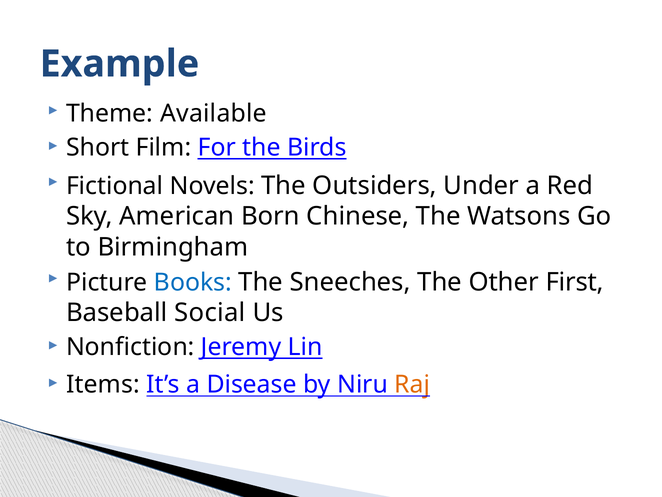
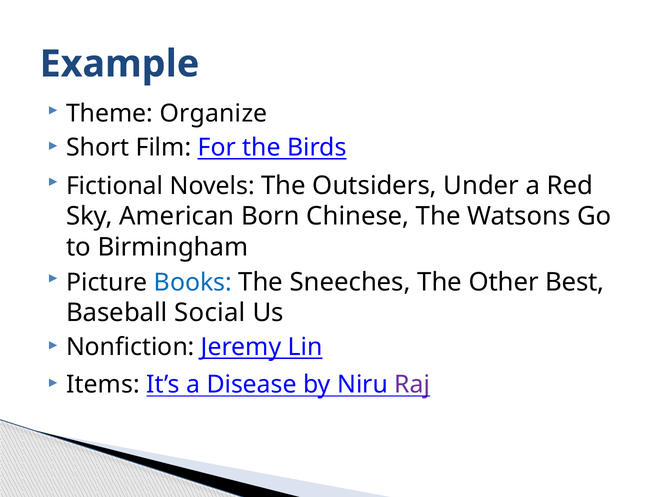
Available: Available -> Organize
First: First -> Best
Raj colour: orange -> purple
